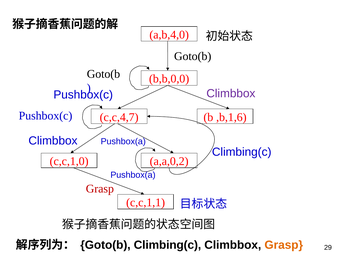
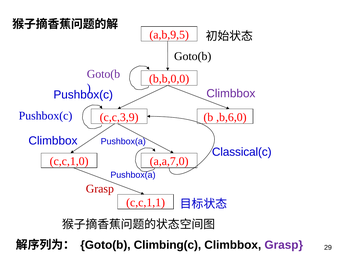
a,b,4,0: a,b,4,0 -> a,b,9,5
Goto(b at (103, 74) colour: black -> purple
c,c,4,7: c,c,4,7 -> c,c,3,9
,b,1,6: ,b,1,6 -> ,b,6,0
Climbing(c at (242, 152): Climbing(c -> Classical(c
a,a,0,2: a,a,0,2 -> a,a,7,0
Grasp at (284, 245) colour: orange -> purple
